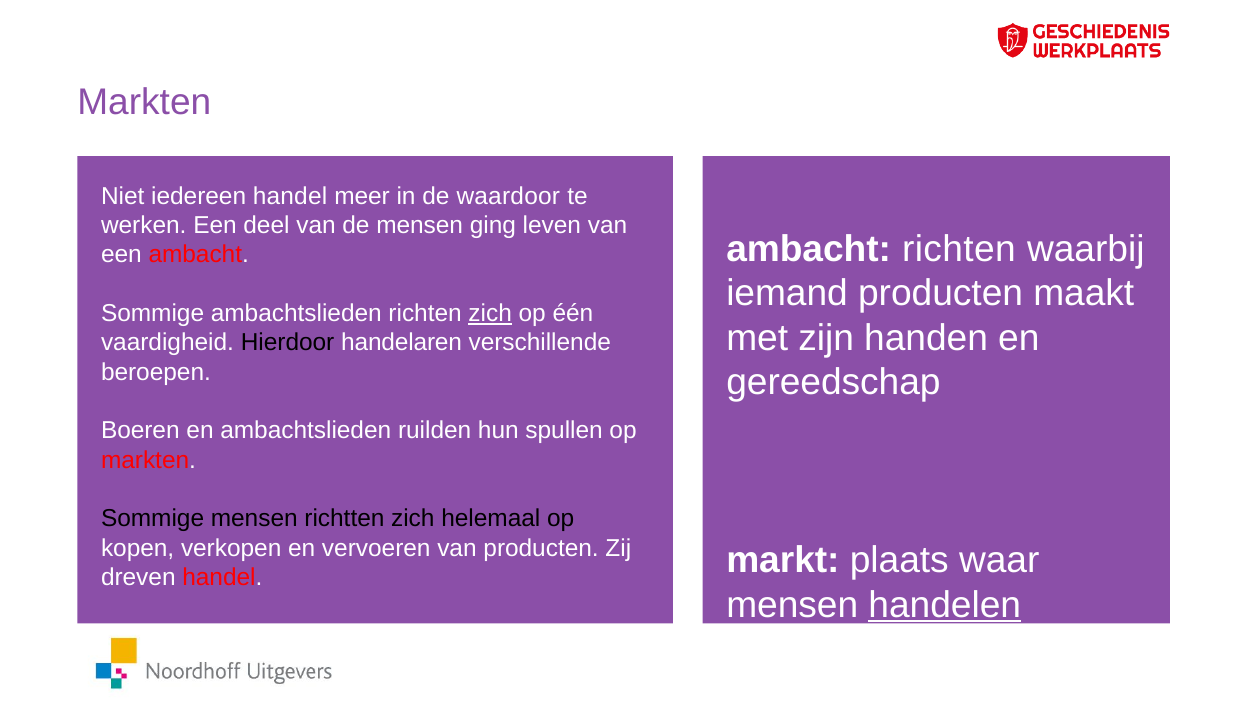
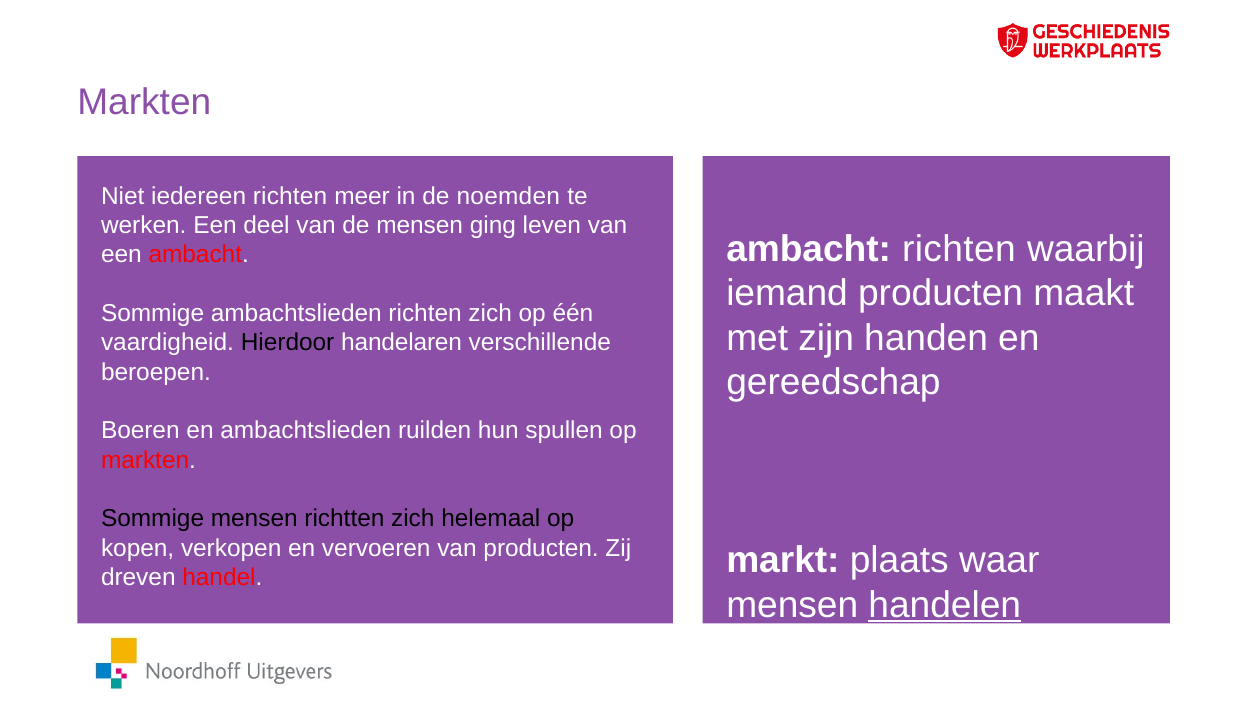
iedereen handel: handel -> richten
waardoor: waardoor -> noemden
zich at (490, 313) underline: present -> none
